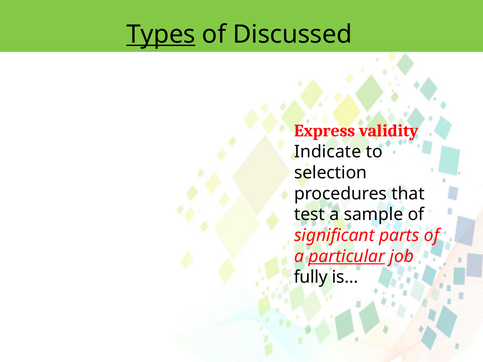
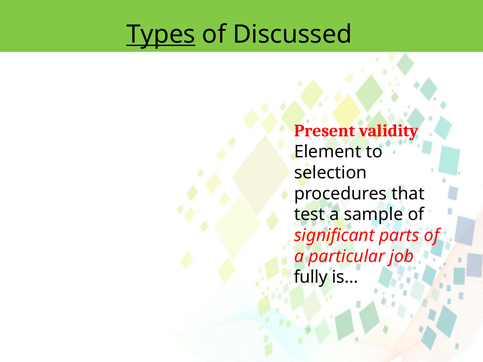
Express: Express -> Present
Indicate: Indicate -> Element
particular underline: present -> none
